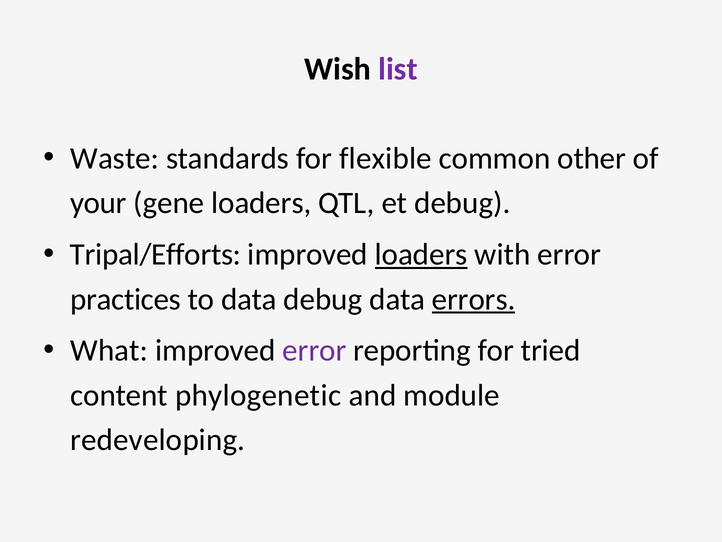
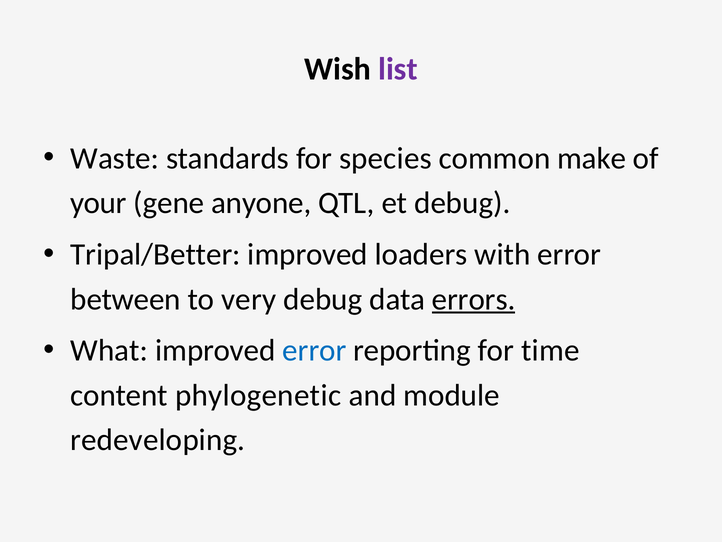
flexible: flexible -> species
other: other -> make
gene loaders: loaders -> anyone
Tripal/Efforts: Tripal/Efforts -> Tripal/Better
loaders at (421, 254) underline: present -> none
practices: practices -> between
to data: data -> very
error at (314, 350) colour: purple -> blue
tried: tried -> time
